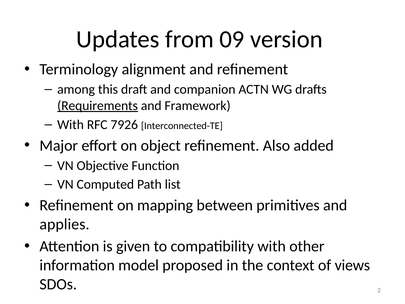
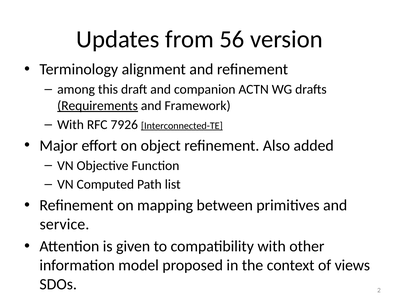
09: 09 -> 56
Interconnected-TE underline: none -> present
applies: applies -> service
